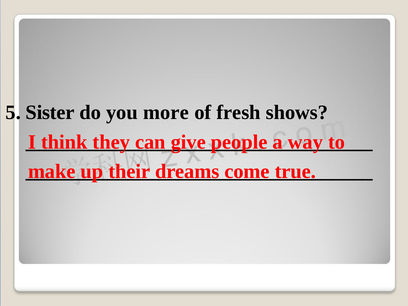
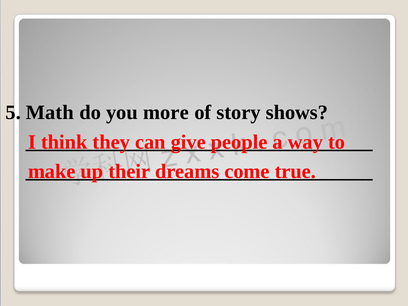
Sister: Sister -> Math
fresh: fresh -> story
